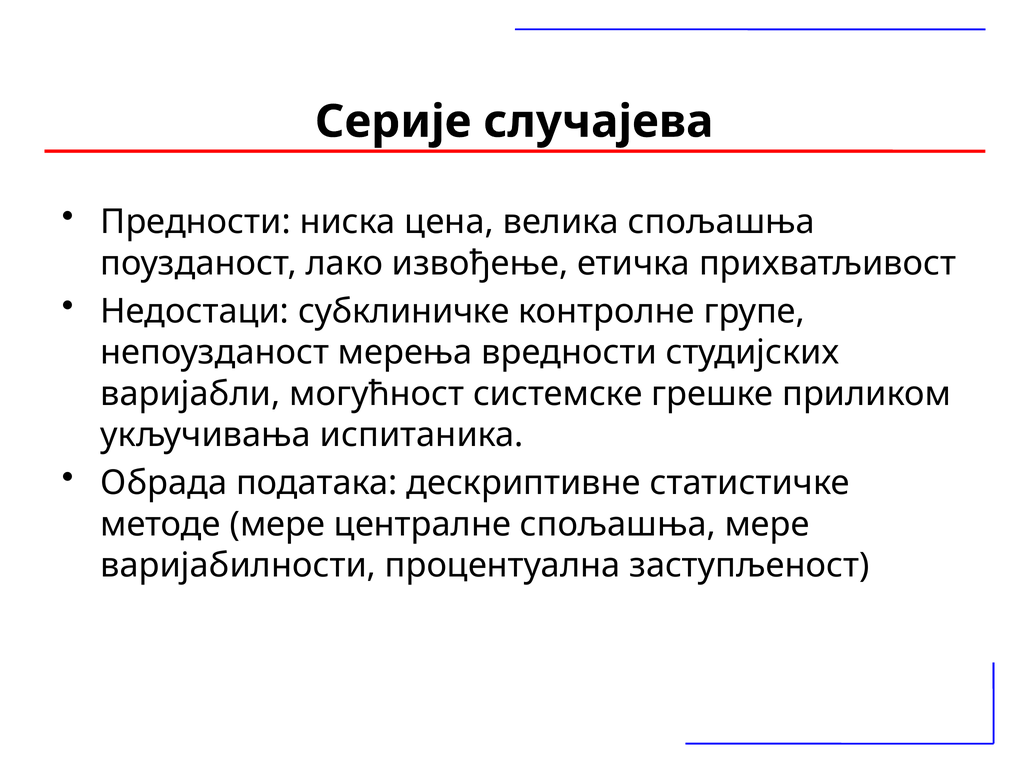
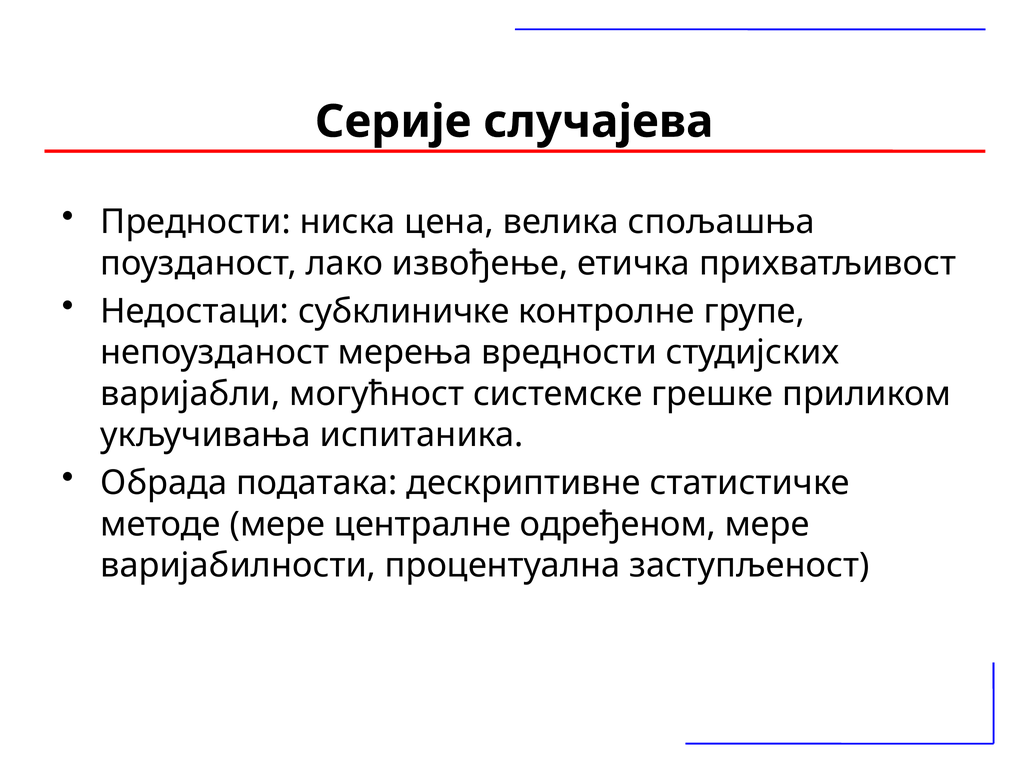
централне спољашња: спољашња -> одређеном
